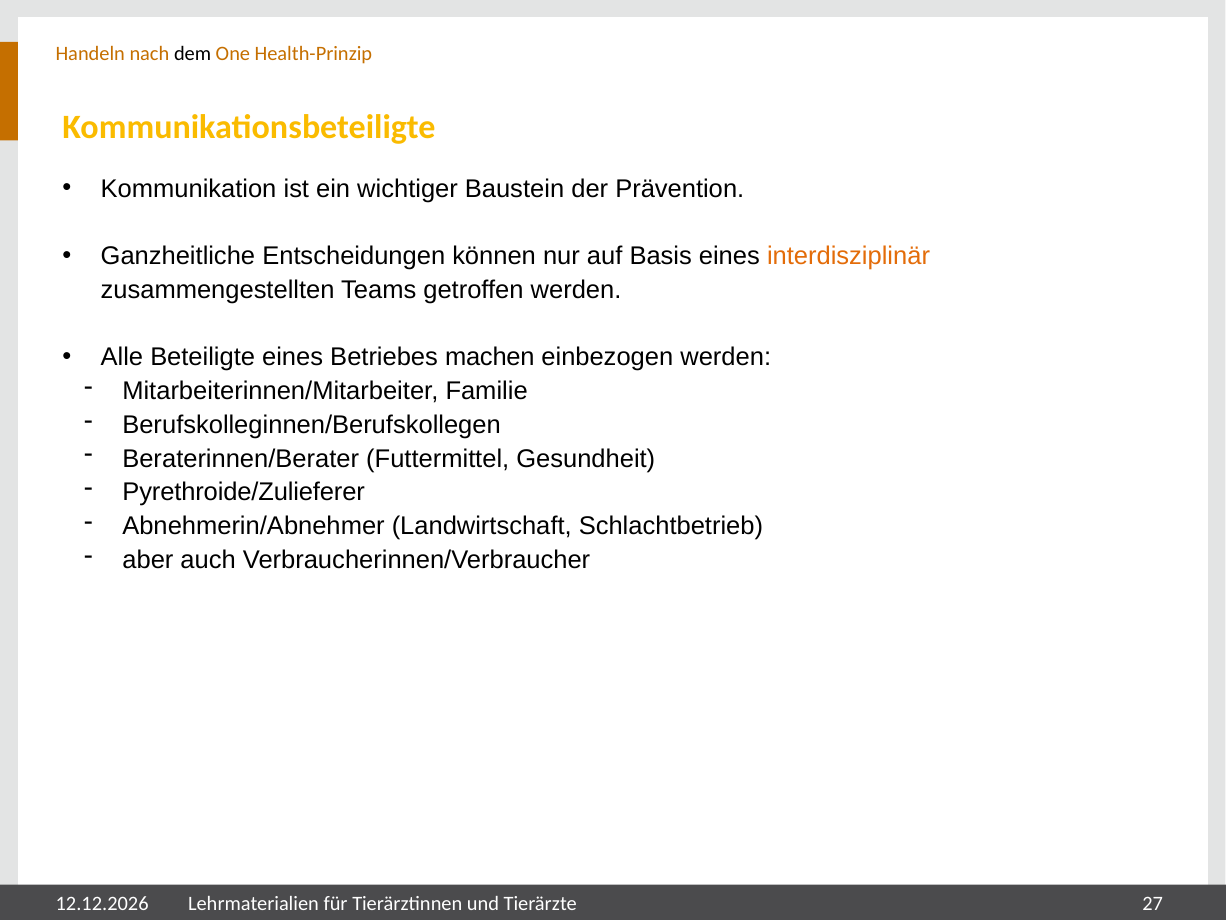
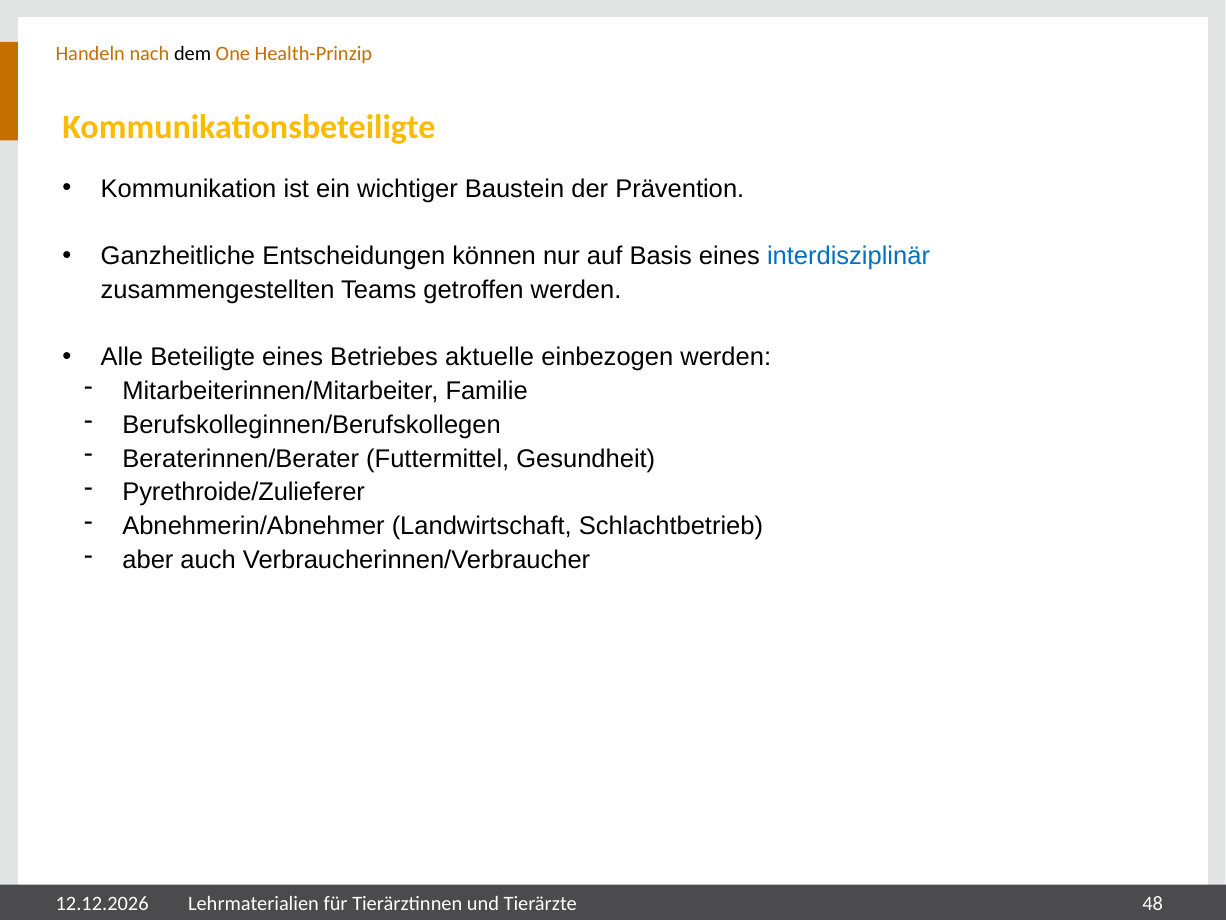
interdisziplinär colour: orange -> blue
machen: machen -> aktuelle
27: 27 -> 48
